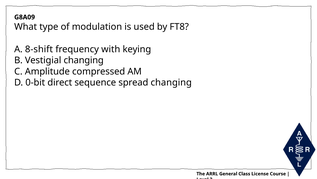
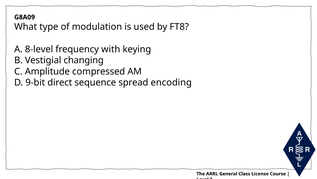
8-shift: 8-shift -> 8-level
0-bit: 0-bit -> 9-bit
spread changing: changing -> encoding
